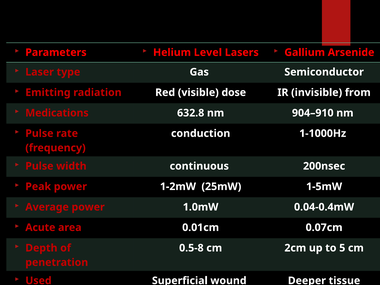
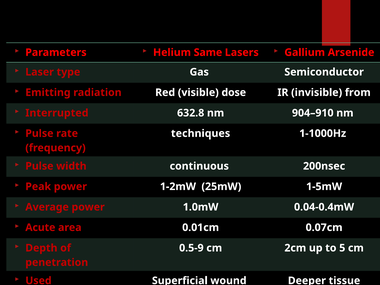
Level: Level -> Same
Medications: Medications -> Interrupted
conduction: conduction -> techniques
0.5-8: 0.5-8 -> 0.5-9
